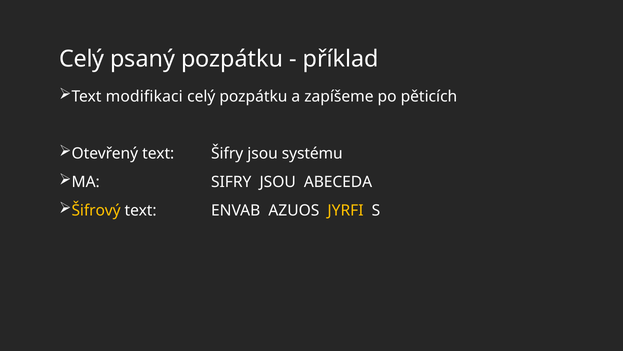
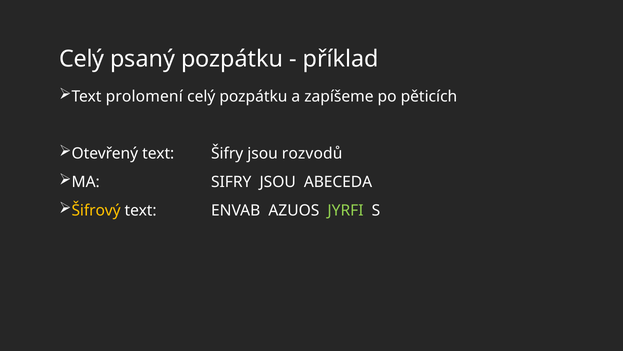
modifikaci: modifikaci -> prolomení
systému: systému -> rozvodů
JYRFI colour: yellow -> light green
